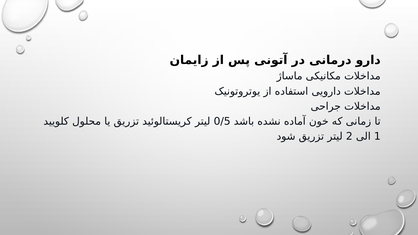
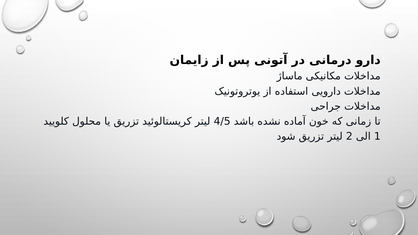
0/5: 0/5 -> 4/5
